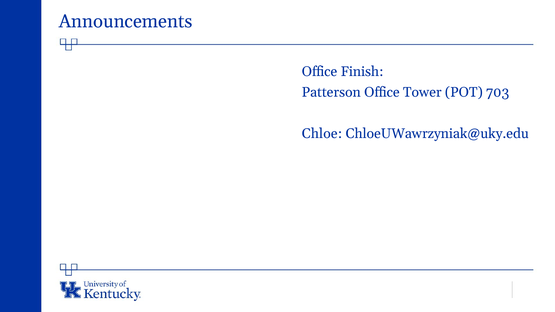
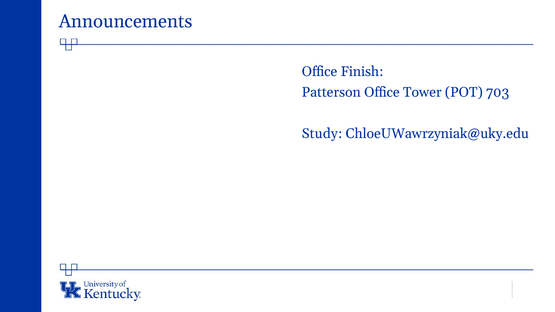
Chloe: Chloe -> Study
